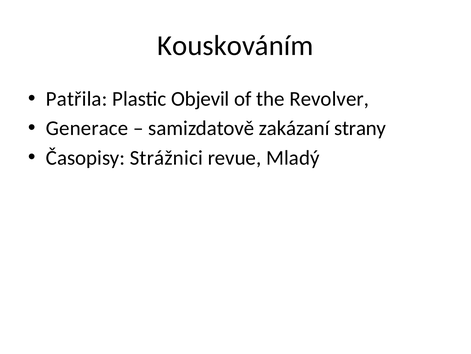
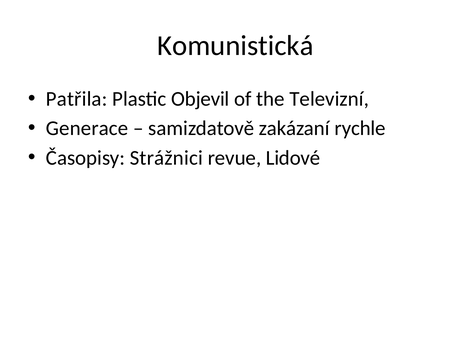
Kouskováním: Kouskováním -> Komunistická
Revolver: Revolver -> Televizní
strany: strany -> rychle
Mladý: Mladý -> Lidové
